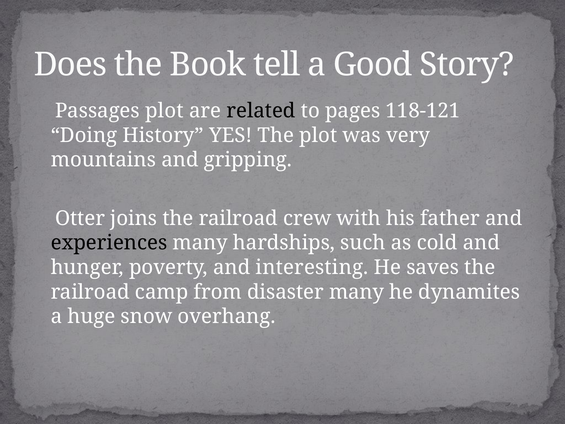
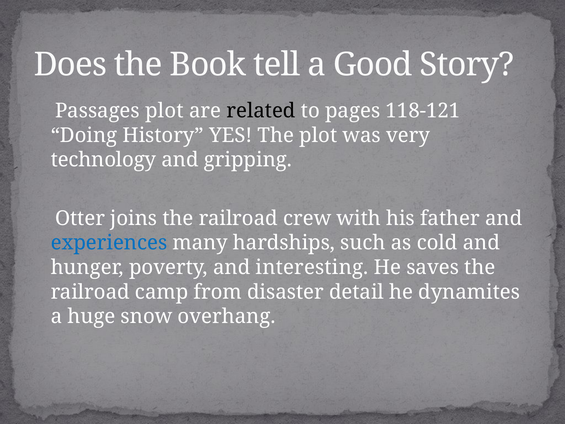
mountains: mountains -> technology
experiences colour: black -> blue
disaster many: many -> detail
